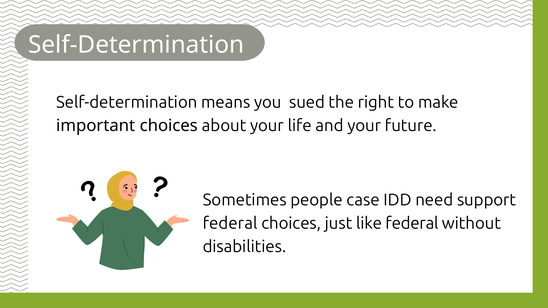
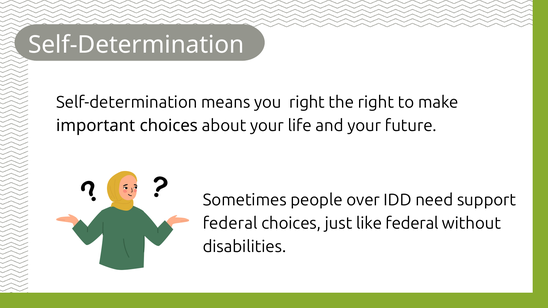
you sued: sued -> right
case: case -> over
